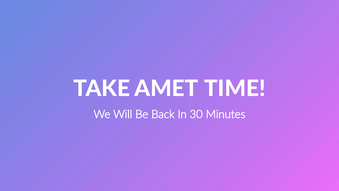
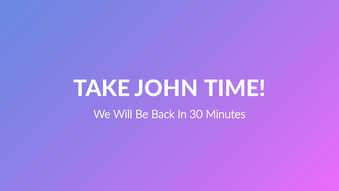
AMET: AMET -> JOHN
